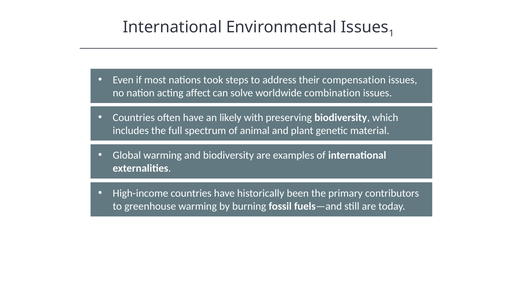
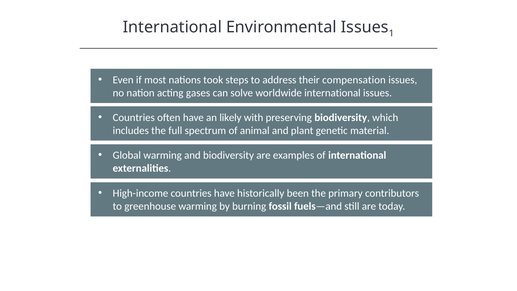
affect: affect -> gases
worldwide combination: combination -> international
